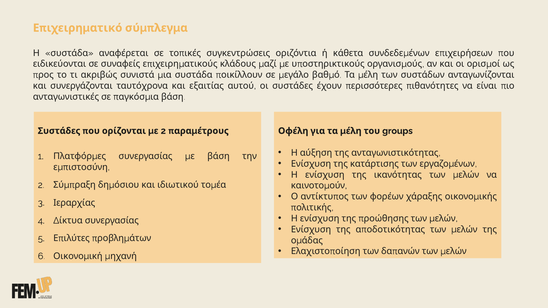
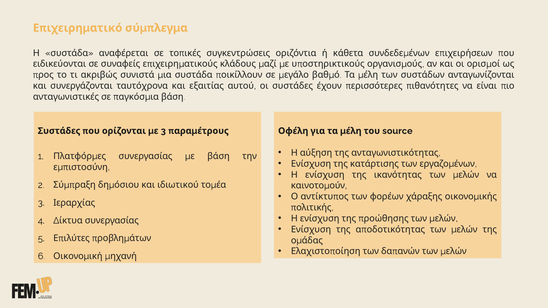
2 at (163, 131): 2 -> 3
groups: groups -> source
